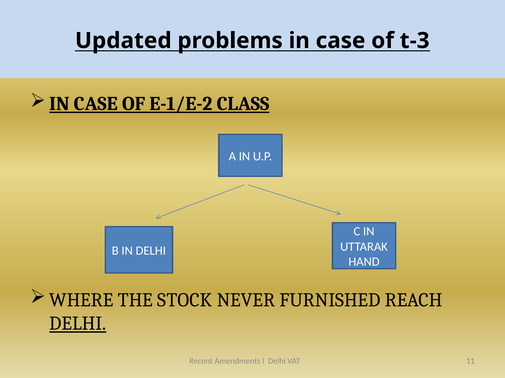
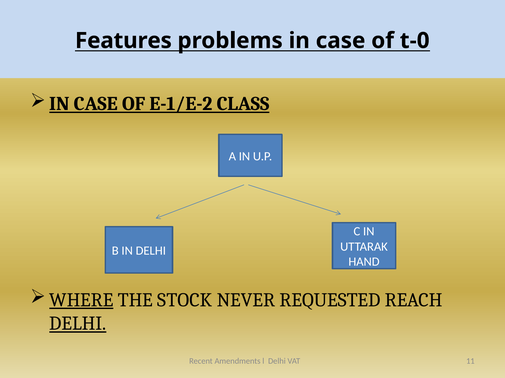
Updated: Updated -> Features
t-3: t-3 -> t-0
WHERE underline: none -> present
FURNISHED: FURNISHED -> REQUESTED
